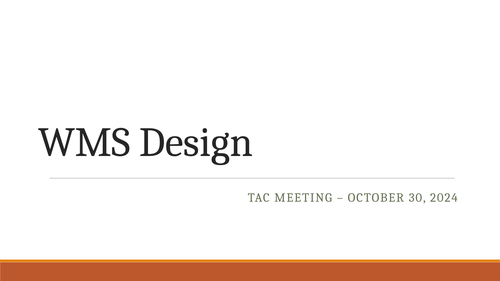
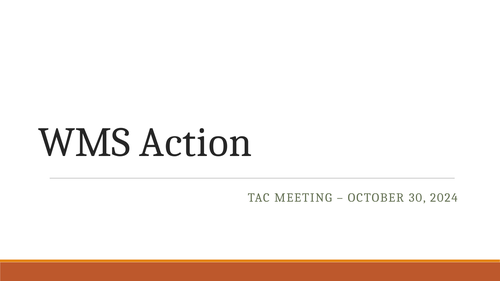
Design: Design -> Action
